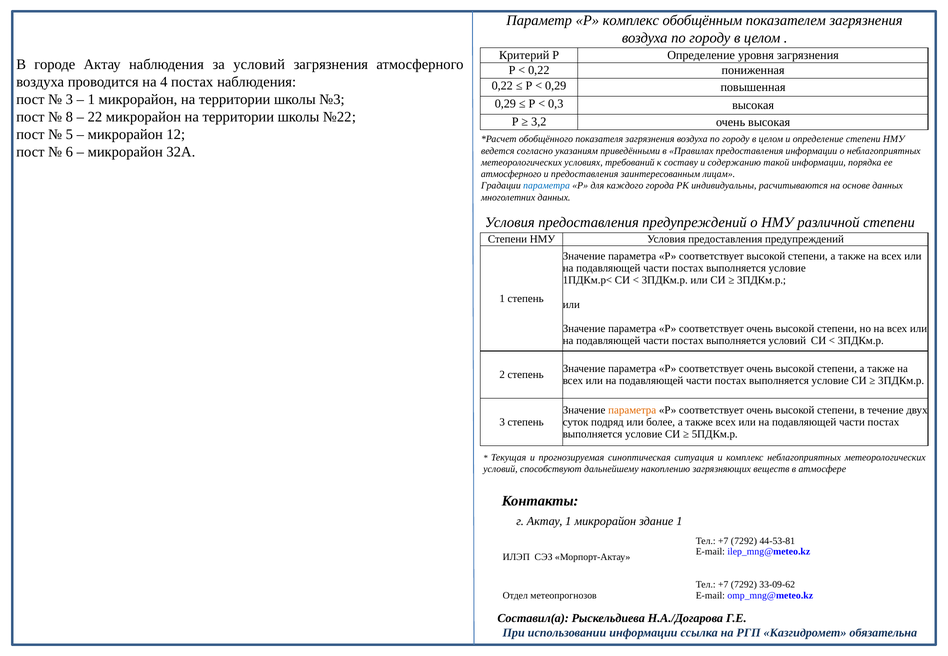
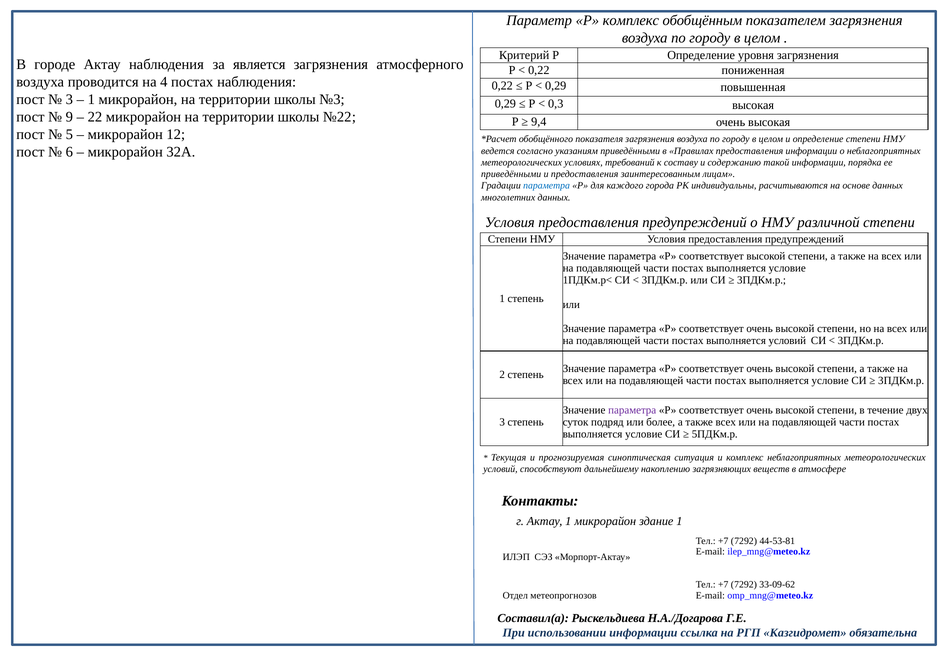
за условий: условий -> является
8: 8 -> 9
3,2: 3,2 -> 9,4
атмосферного at (511, 174): атмосферного -> приведёнными
параметра at (632, 410) colour: orange -> purple
